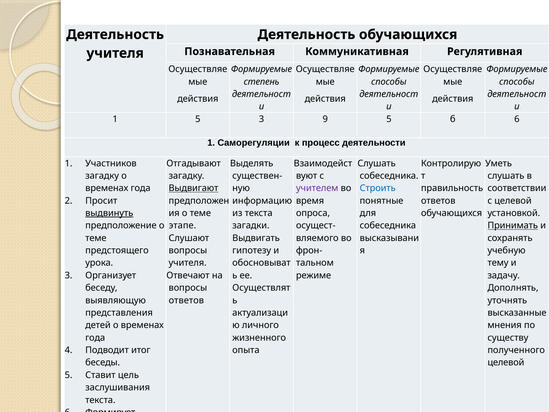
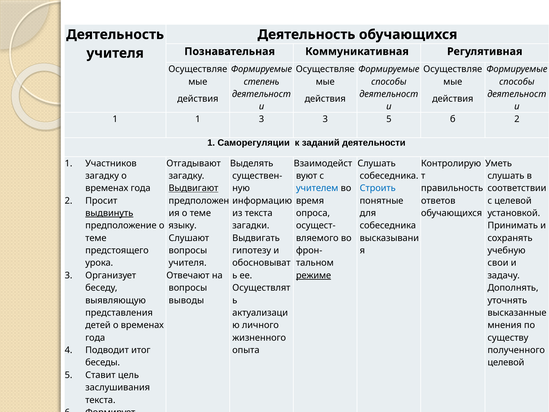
1 5: 5 -> 1
3 9: 9 -> 3
б 6: 6 -> 2
процесс: процесс -> заданий
учителем colour: purple -> blue
этапе: этапе -> языку
Принимать underline: present -> none
тему: тему -> свои
режиме underline: none -> present
ответов at (186, 300): ответов -> выводы
